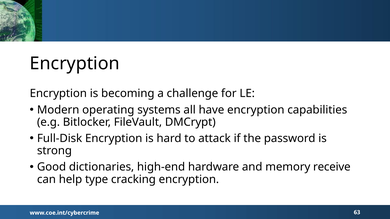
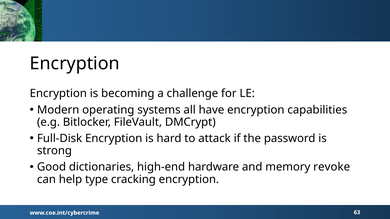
receive: receive -> revoke
